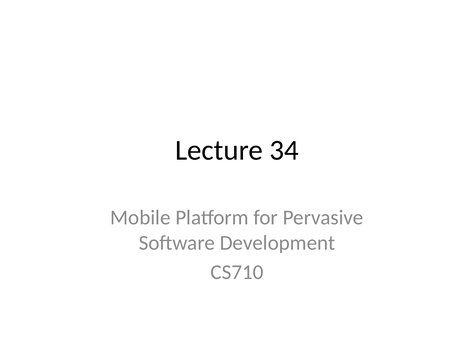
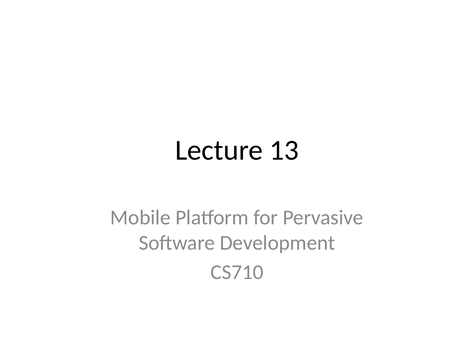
34: 34 -> 13
